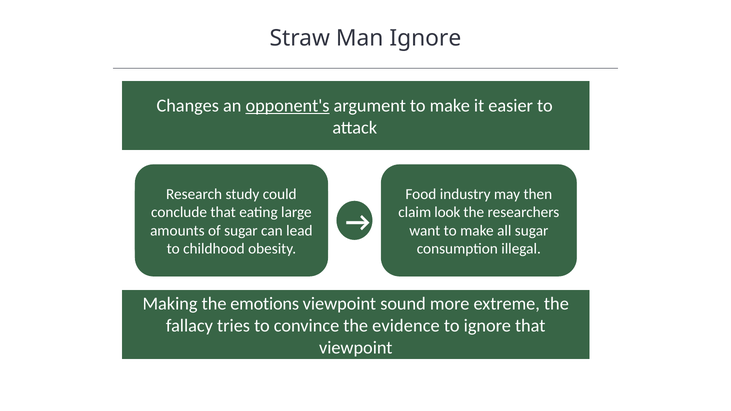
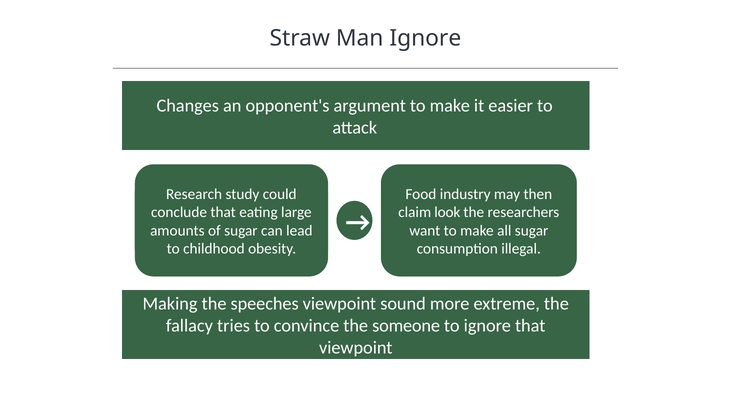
opponent's underline: present -> none
emotions: emotions -> speeches
evidence: evidence -> someone
